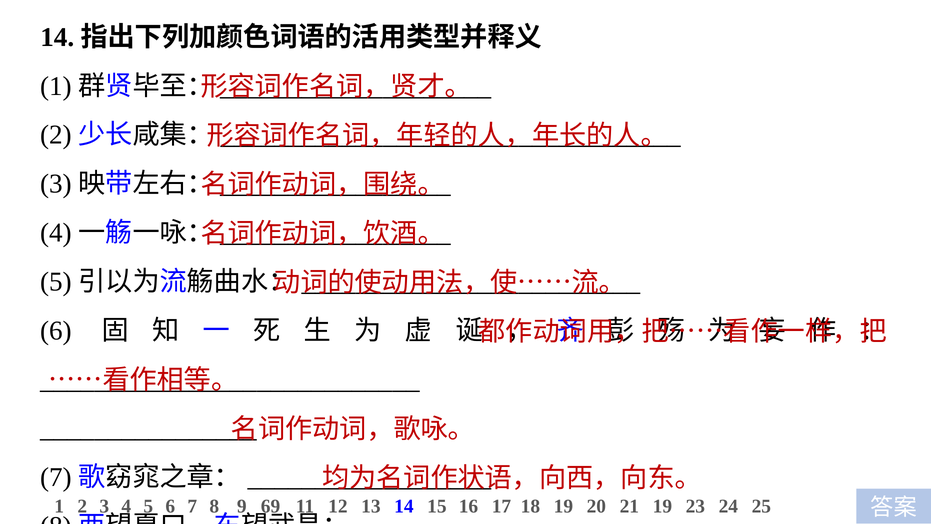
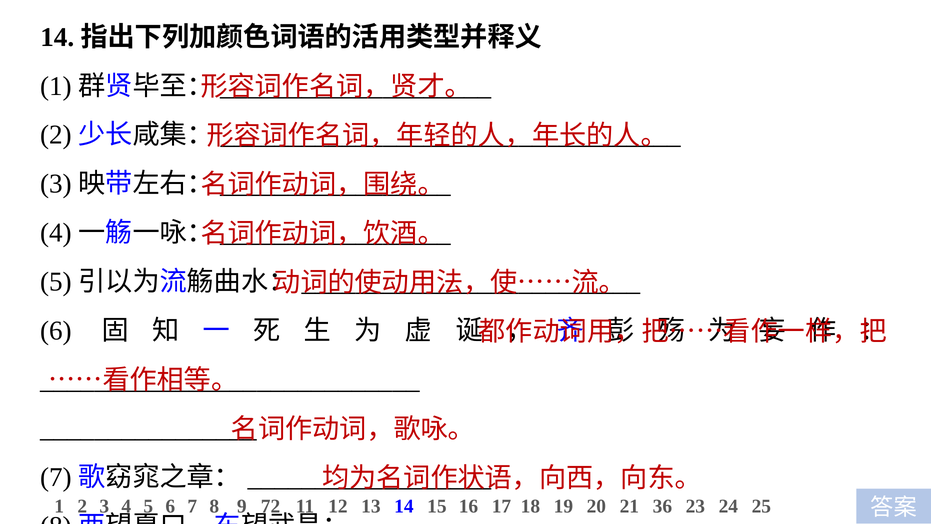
69: 69 -> 72
21 19: 19 -> 36
